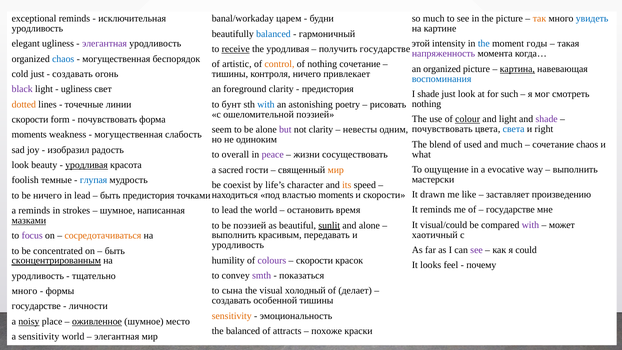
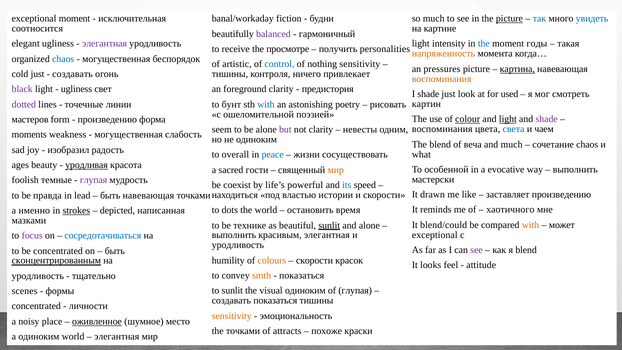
exceptional reminds: reminds -> moment
царем: царем -> fiction
picture at (509, 19) underline: none -> present
так colour: orange -> blue
уродливость at (37, 29): уродливость -> соотносится
balanced at (273, 34) colour: blue -> purple
этой at (421, 44): этой -> light
receive underline: present -> none
the уродливая: уродливая -> просмотре
получить государстве: государстве -> personalities
напряженность colour: purple -> orange
control colour: orange -> blue
nothing сочетание: сочетание -> sensitivity
an organized: organized -> pressures
воспоминания at (442, 79) colour: blue -> orange
such: such -> used
nothing at (427, 104): nothing -> картин
dotted colour: orange -> purple
light at (508, 119) underline: none -> present
скорости at (30, 120): скорости -> мастеров
почувствовать at (107, 120): почувствовать -> произведению
почувствовать at (442, 129): почувствовать -> воспоминания
right: right -> чаем
used: used -> веча
peace colour: purple -> blue
look at (20, 165): look -> ages
ощущение: ощущение -> особенной
глупая at (94, 180) colour: blue -> purple
character: character -> powerful
its colour: orange -> blue
властью moments: moments -> истории
be ничего: ничего -> правда
быть предистория: предистория -> навевающая
государстве at (510, 210): государстве -> хаотичного
to lead: lead -> dots
a reminds: reminds -> именно
strokes underline: none -> present
шумное at (117, 210): шумное -> depicted
мазками underline: present -> none
visual/could: visual/could -> blend/could
with at (530, 225) colour: purple -> orange
be поэзией: поэзией -> технике
хаотичный at (435, 235): хаотичный -> exceptional
красивым передавать: передавать -> элегантная
сосредотачиваться colour: orange -> blue
я could: could -> blend
colours colour: purple -> orange
почему: почему -> attitude
smth colour: purple -> orange
to сына: сына -> sunlit
visual холодный: холодный -> одиноким
of делает: делает -> глупая
много at (25, 291): много -> scenes
создавать особенной: особенной -> показаться
государстве at (36, 306): государстве -> concentrated
noisy underline: present -> none
the balanced: balanced -> точками
a sensitivity: sensitivity -> одиноким
